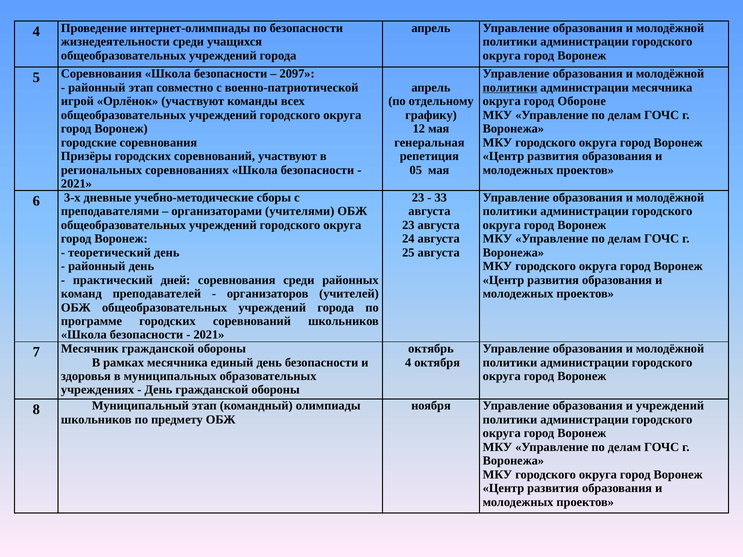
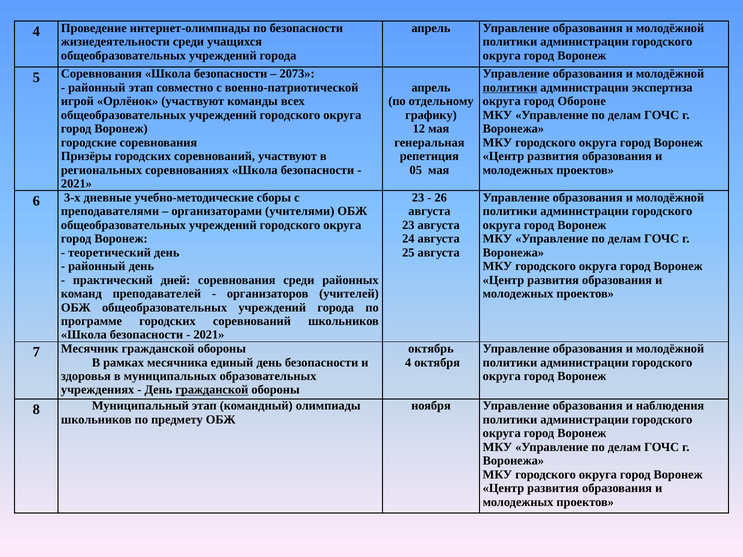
2097: 2097 -> 2073
администрации месячника: месячника -> экспертиза
33: 33 -> 26
гражданской at (212, 390) underline: none -> present
и учреждений: учреждений -> наблюдения
